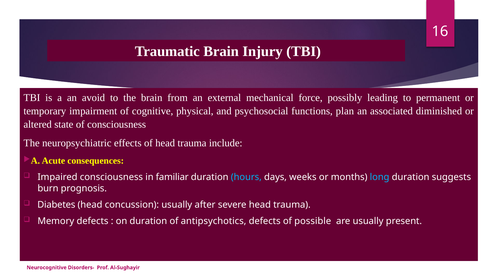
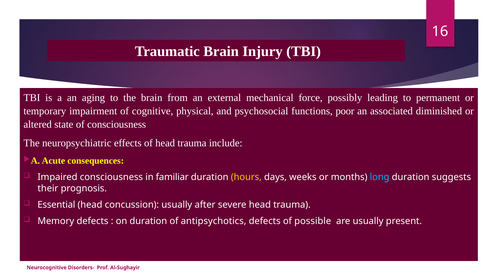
avoid: avoid -> aging
plan: plan -> poor
hours colour: light blue -> yellow
burn: burn -> their
Diabetes: Diabetes -> Essential
